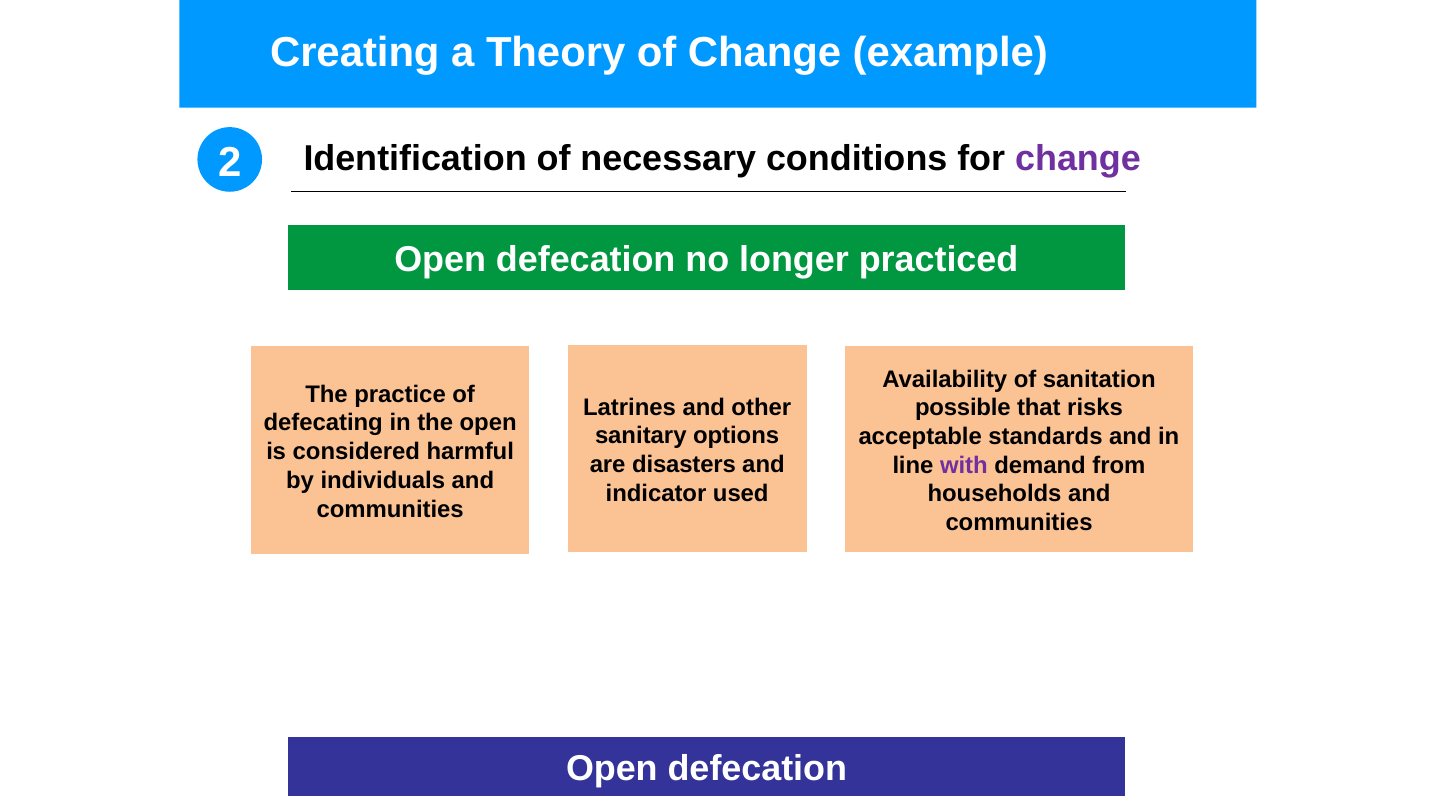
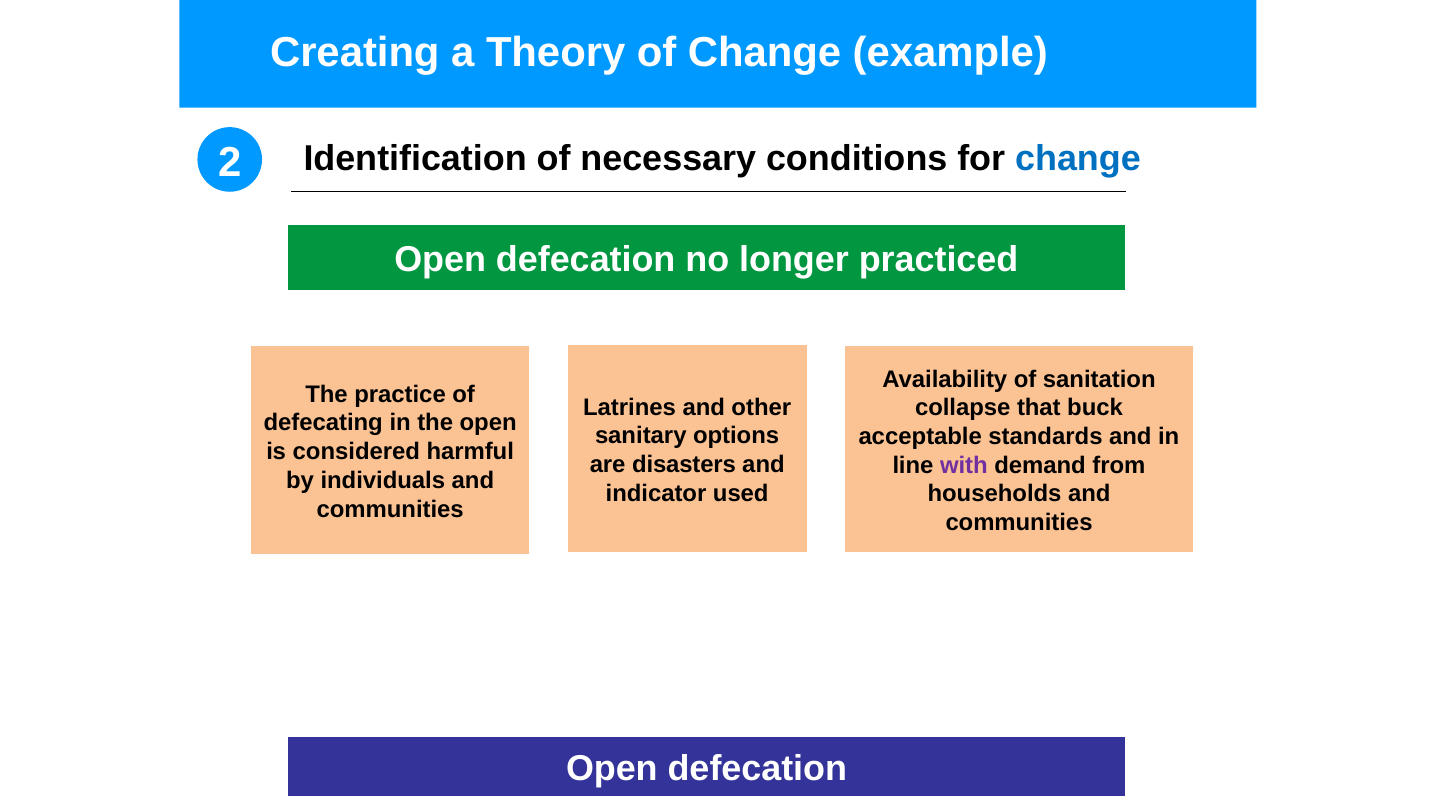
change at (1078, 159) colour: purple -> blue
possible: possible -> collapse
risks: risks -> buck
